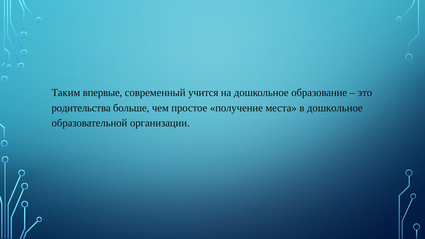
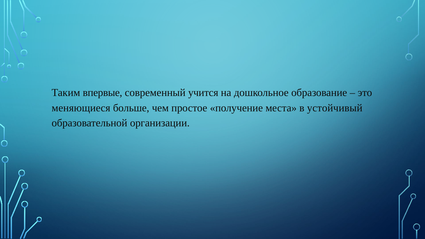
родительства: родительства -> меняющиеся
в дошкольное: дошкольное -> устойчивый
